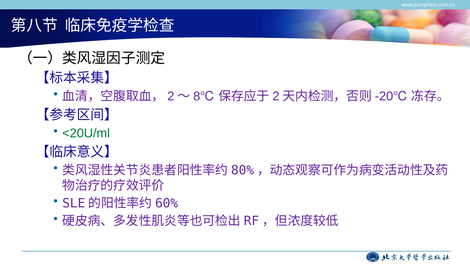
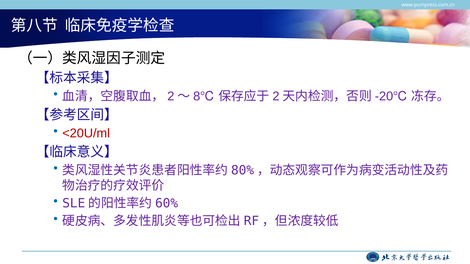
<20U/ml colour: green -> red
